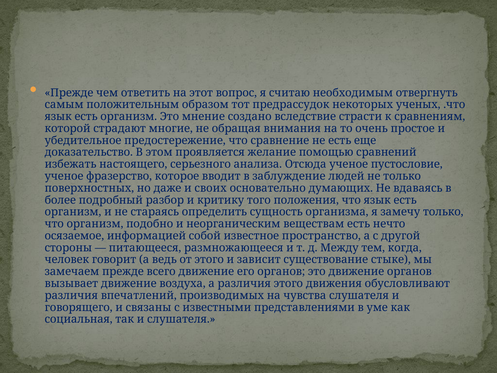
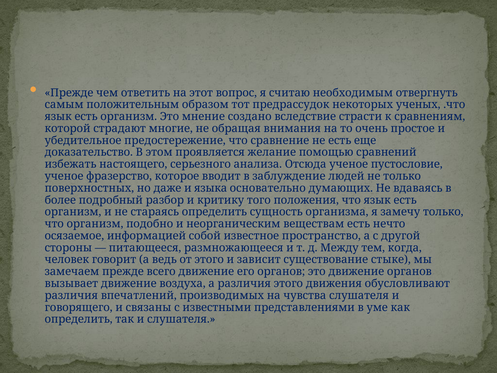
своих: своих -> языка
социальная at (79, 319): социальная -> определить
